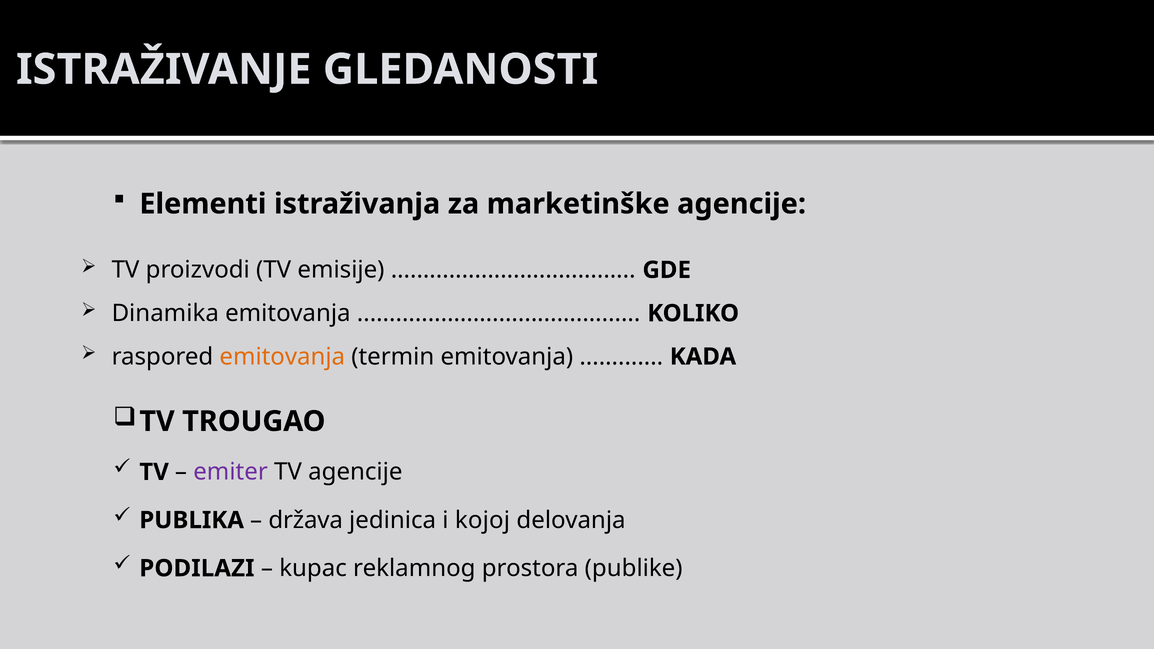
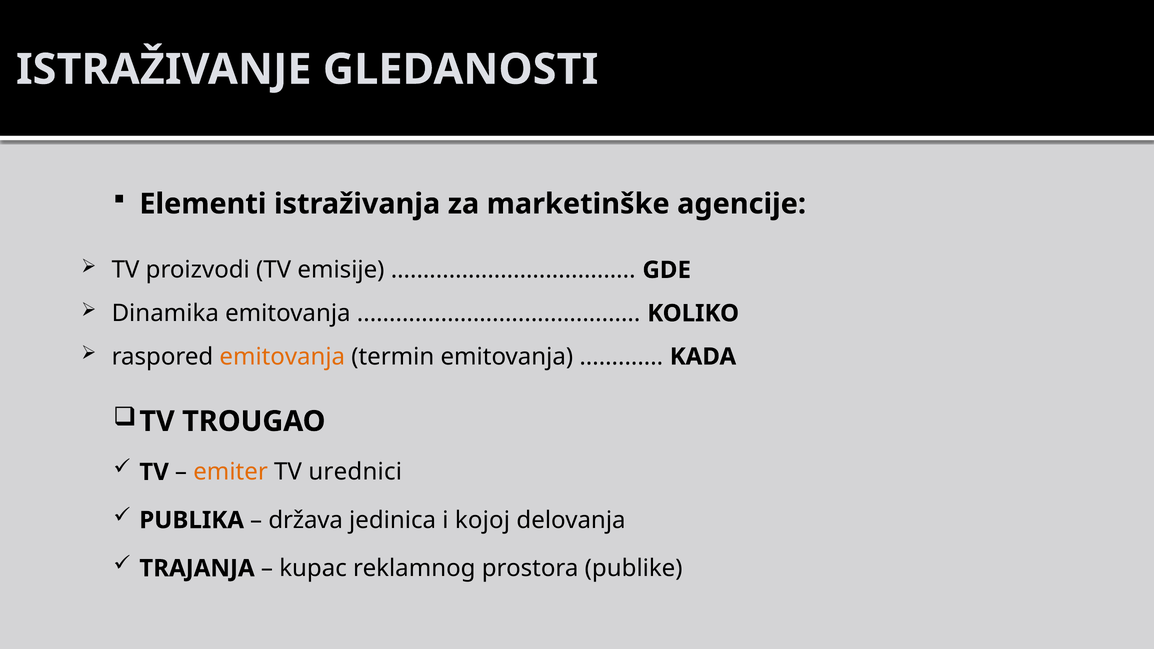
emiter colour: purple -> orange
TV agencije: agencije -> urednici
PODILAZI: PODILAZI -> TRAJANJA
